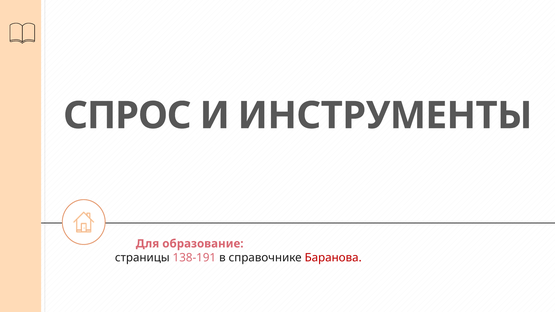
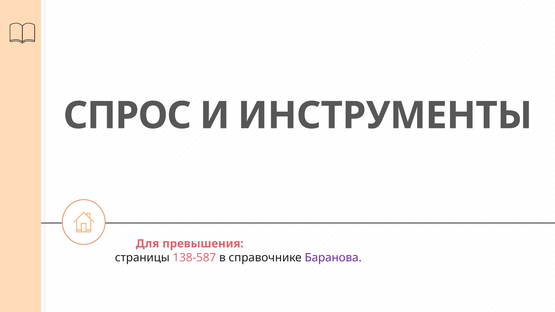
образование: образование -> превышения
138-191: 138-191 -> 138-587
Баранова colour: red -> purple
